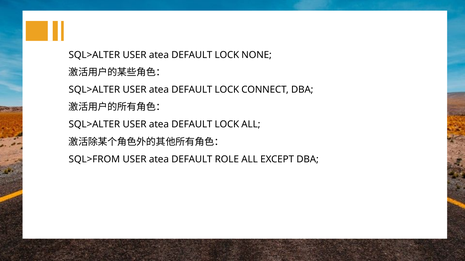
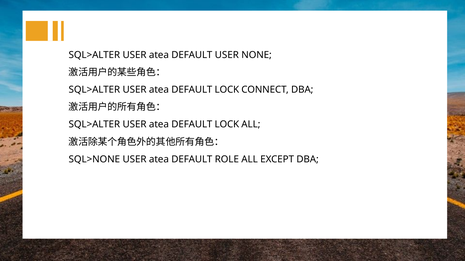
LOCK at (227, 55): LOCK -> USER
SQL>FROM: SQL>FROM -> SQL>NONE
